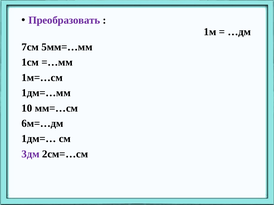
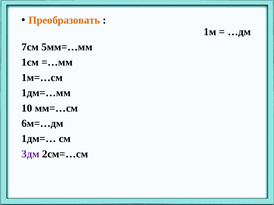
Преобразовать colour: purple -> orange
